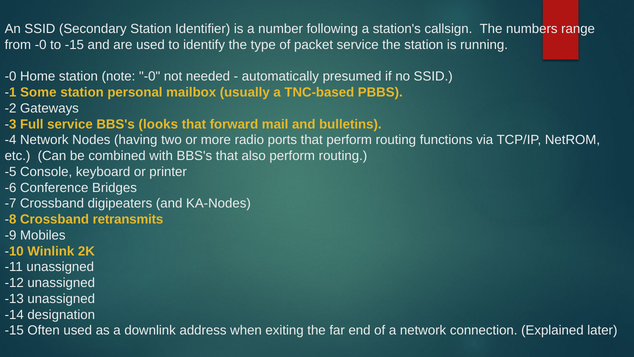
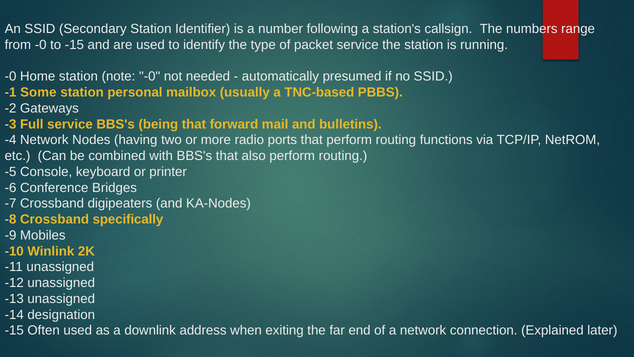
looks: looks -> being
retransmits: retransmits -> specifically
